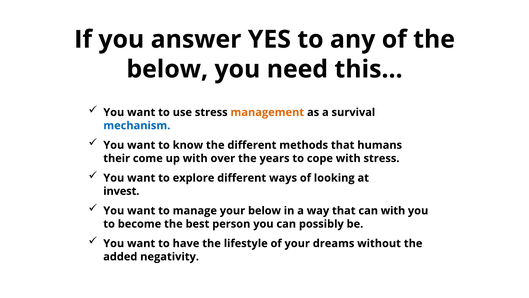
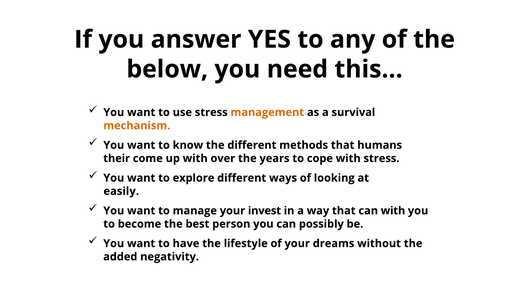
mechanism colour: blue -> orange
invest: invest -> easily
your below: below -> invest
